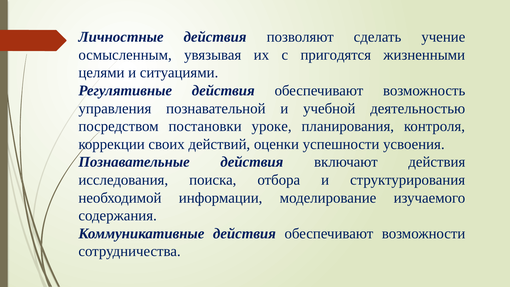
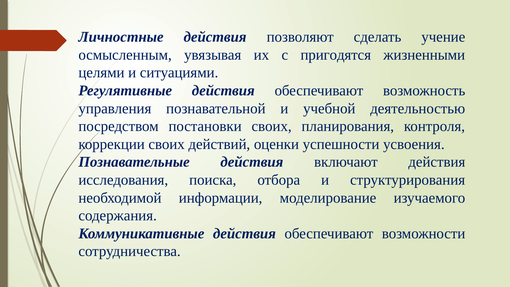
постановки уроке: уроке -> своих
